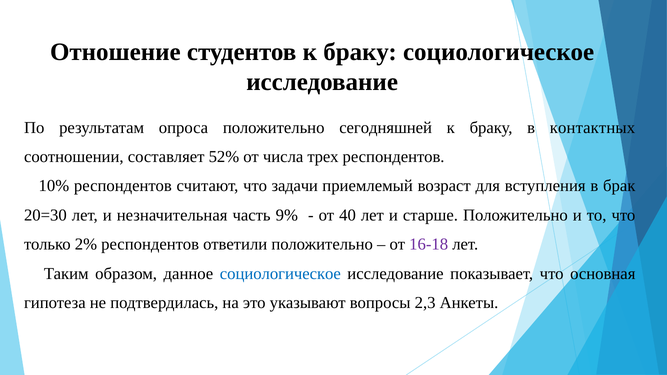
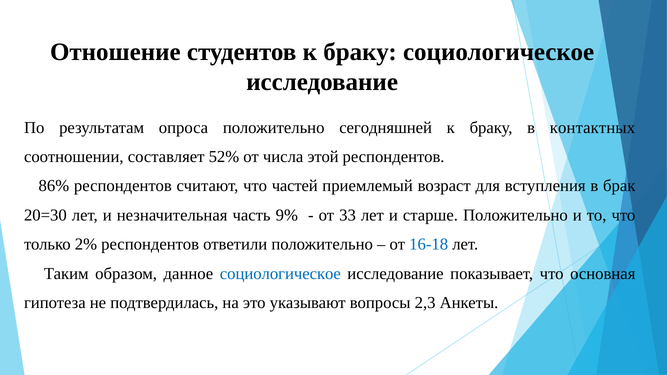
трех: трех -> этой
10%: 10% -> 86%
задачи: задачи -> частей
40: 40 -> 33
16-18 colour: purple -> blue
